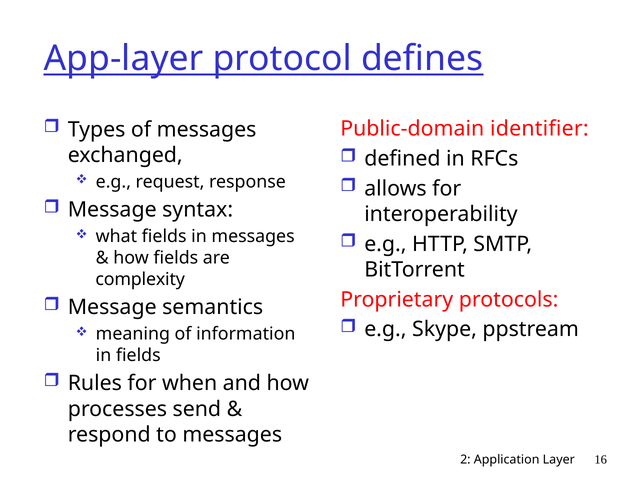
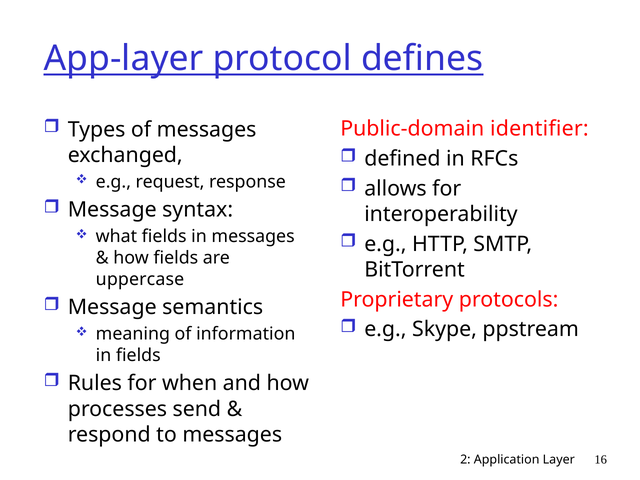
complexity: complexity -> uppercase
